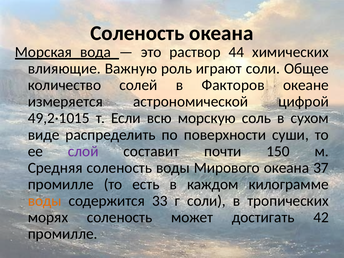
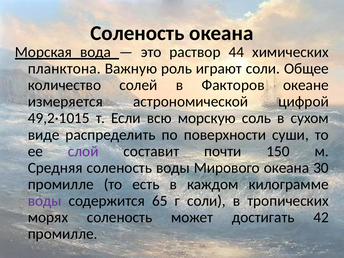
влияющие: влияющие -> планктона
37: 37 -> 30
воды at (45, 201) colour: orange -> purple
33: 33 -> 65
